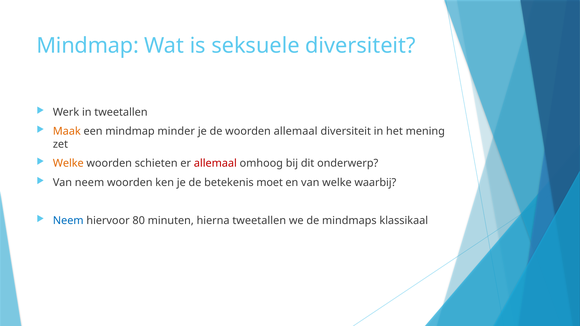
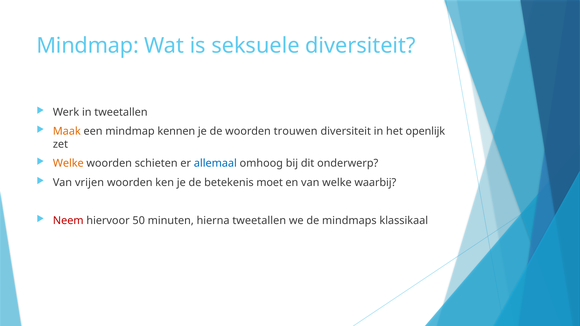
minder: minder -> kennen
woorden allemaal: allemaal -> trouwen
mening: mening -> openlijk
allemaal at (215, 163) colour: red -> blue
Van neem: neem -> vrijen
Neem at (68, 221) colour: blue -> red
80: 80 -> 50
